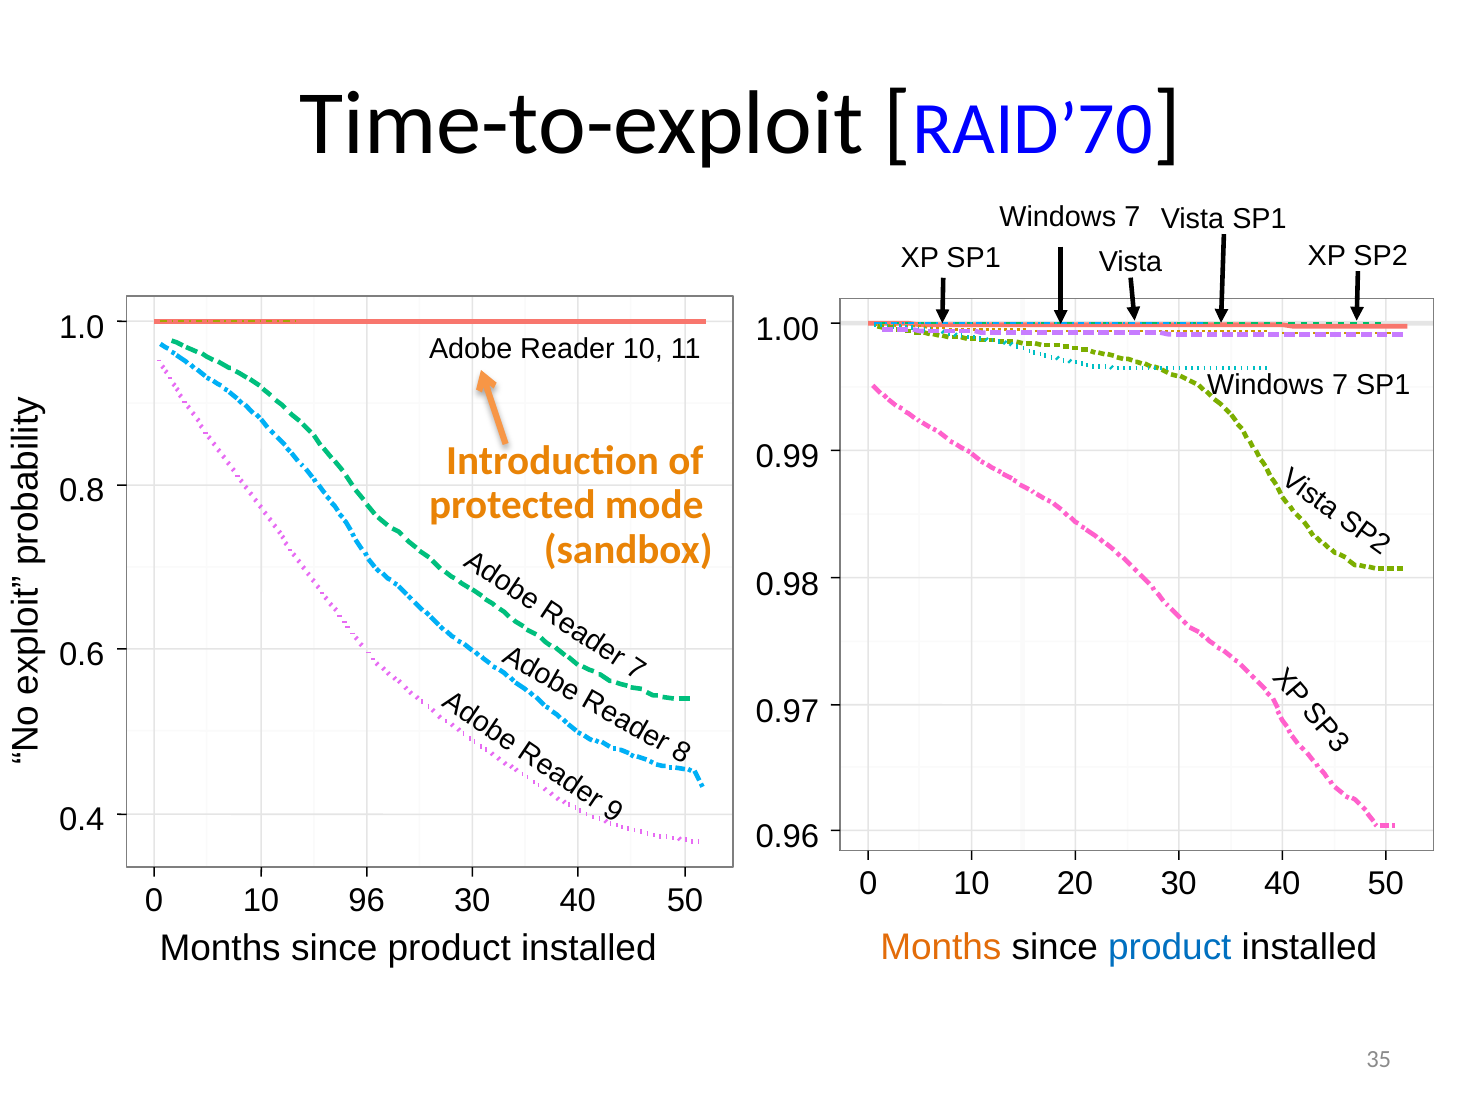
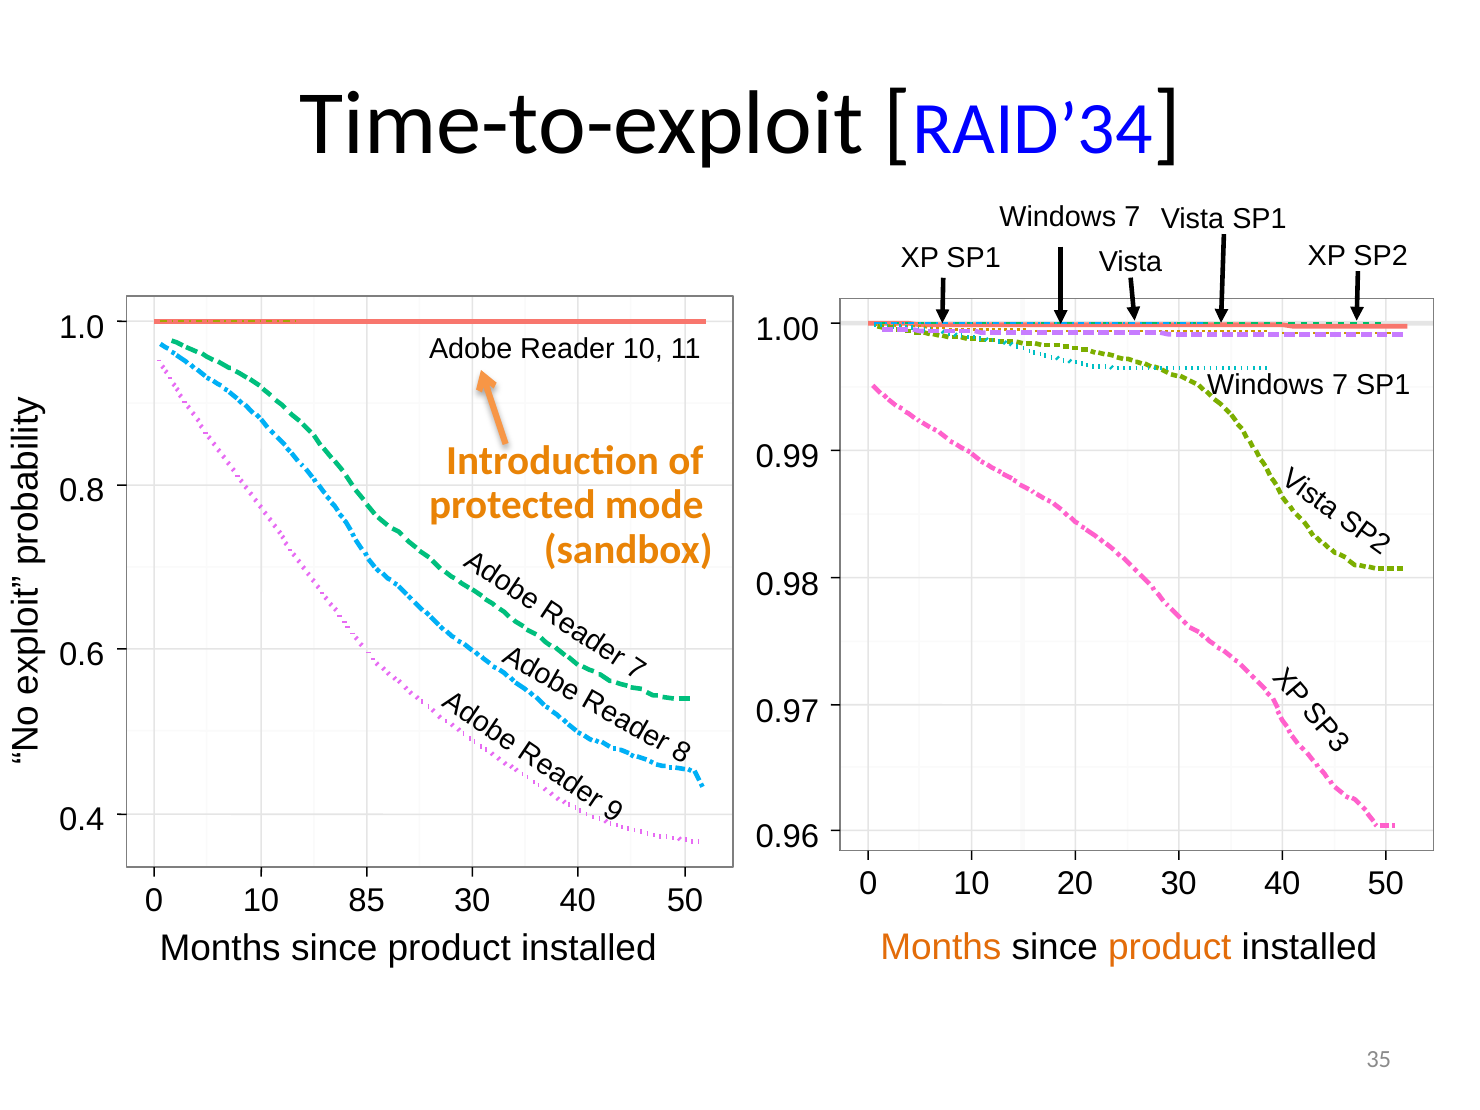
RAID’70: RAID’70 -> RAID’34
96: 96 -> 85
product at (1170, 948) colour: blue -> orange
